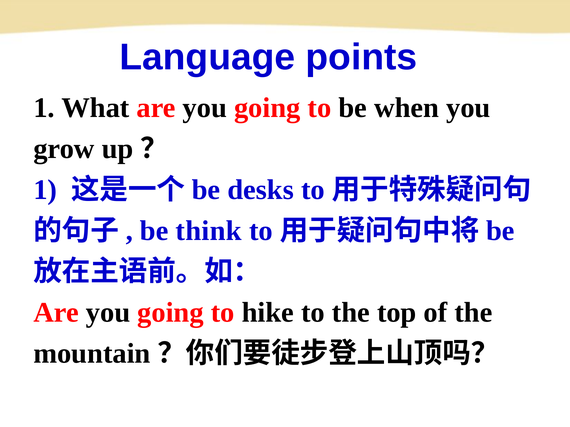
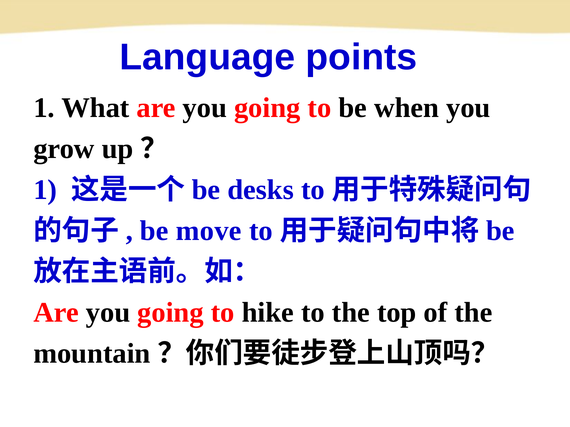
think: think -> move
